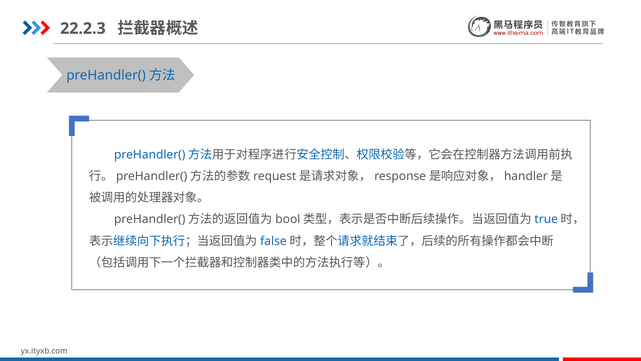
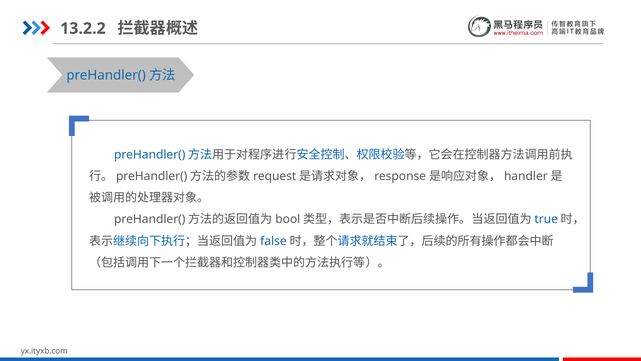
22.2.3: 22.2.3 -> 13.2.2
